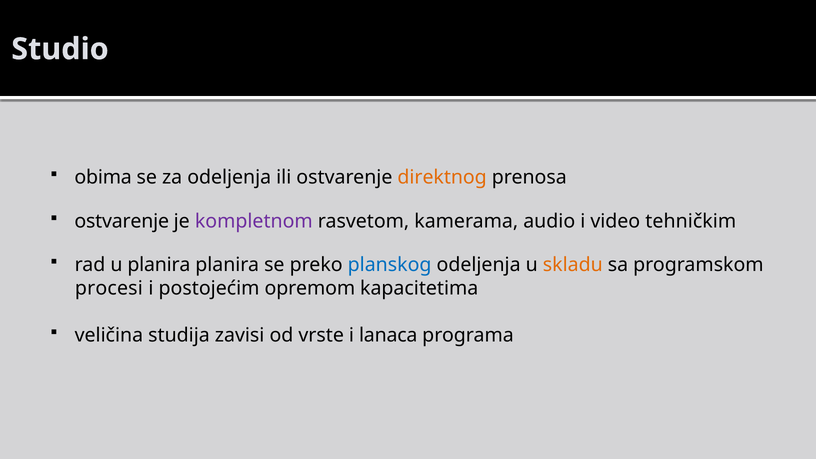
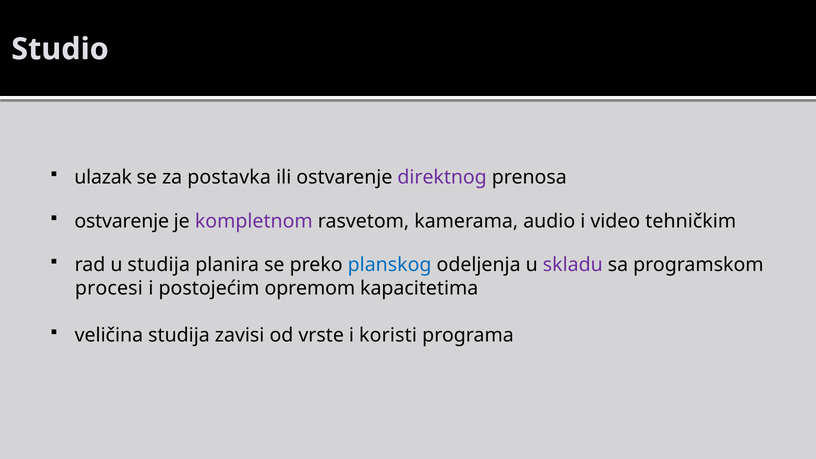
obima: obima -> ulazak
za odeljenja: odeljenja -> postavka
direktnog colour: orange -> purple
u planira: planira -> studija
skladu colour: orange -> purple
lanaca: lanaca -> koristi
